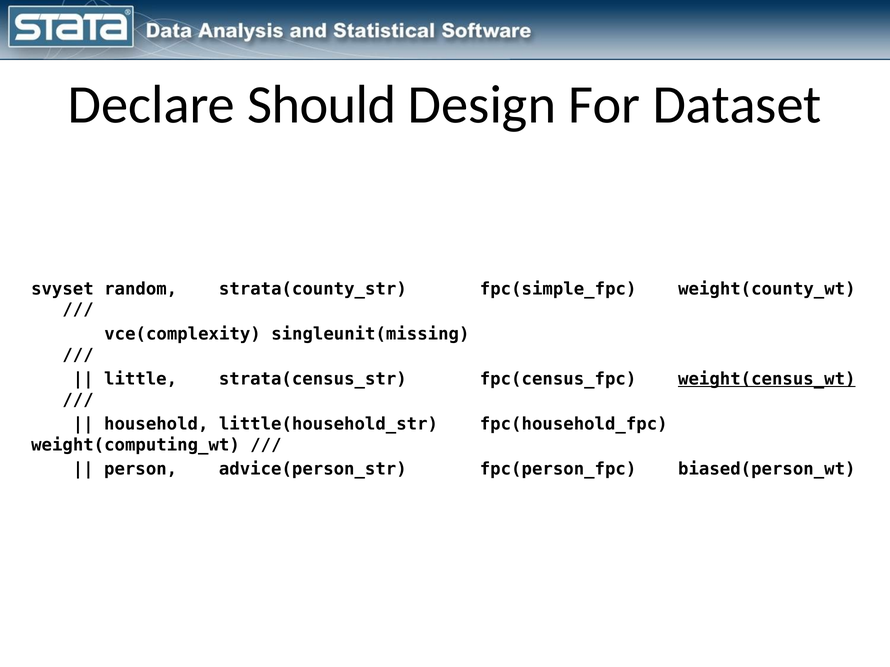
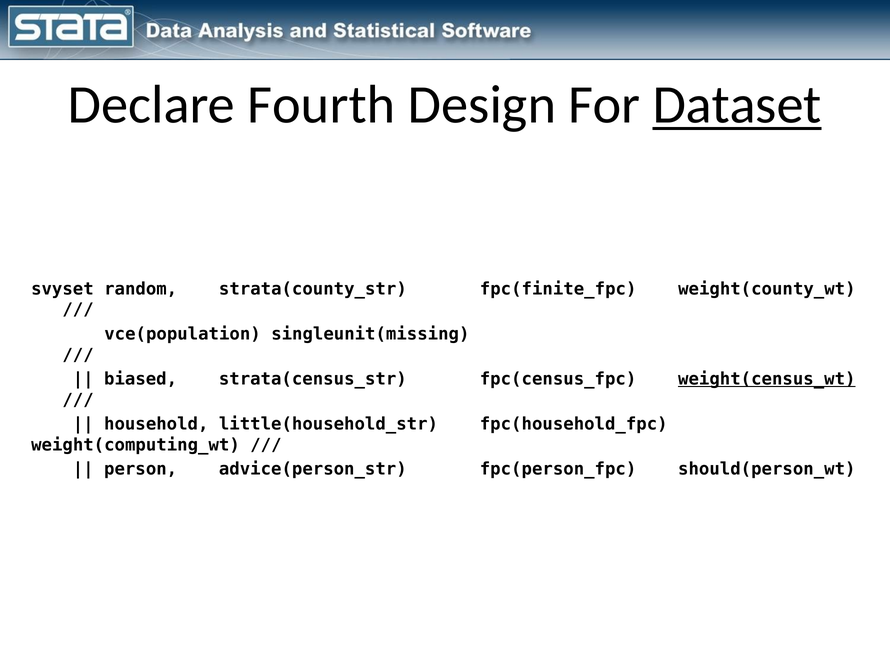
Should: Should -> Fourth
Dataset underline: none -> present
fpc(simple_fpc: fpc(simple_fpc -> fpc(finite_fpc
vce(complexity: vce(complexity -> vce(population
little: little -> biased
biased(person_wt: biased(person_wt -> should(person_wt
